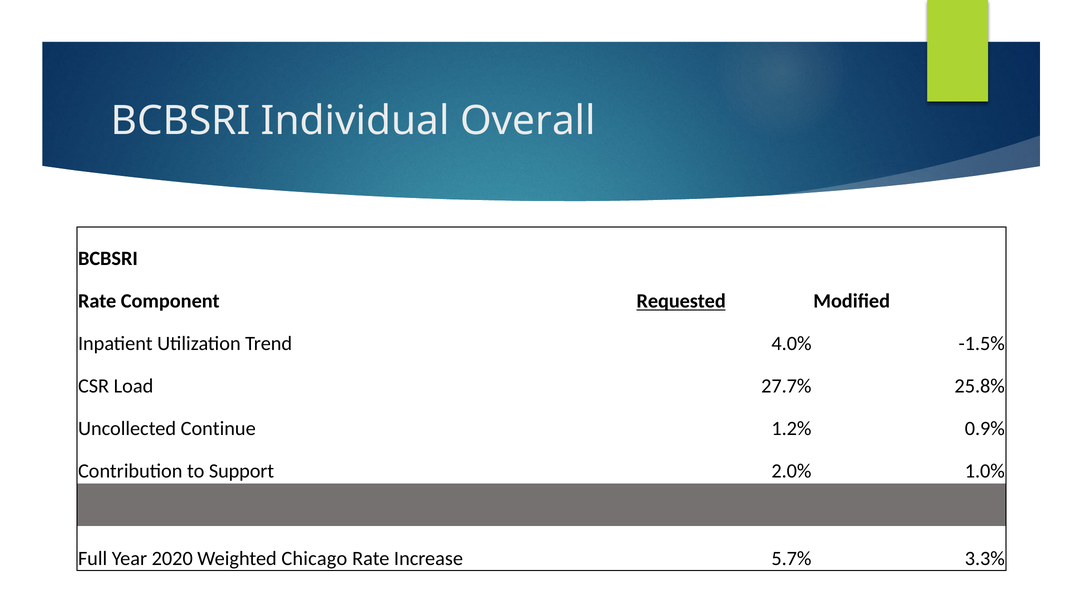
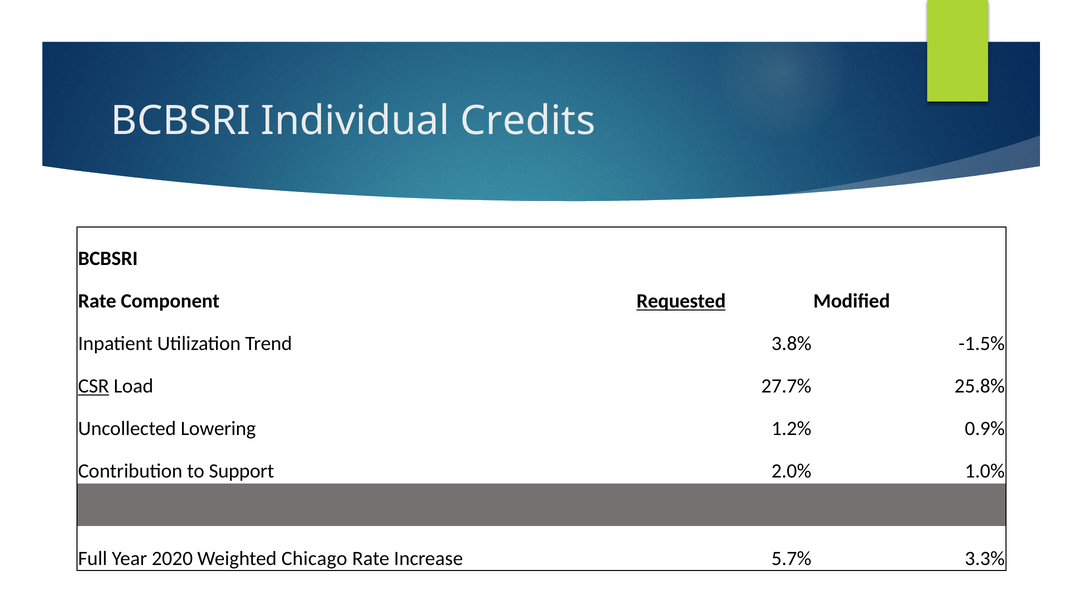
Overall: Overall -> Credits
4.0%: 4.0% -> 3.8%
CSR underline: none -> present
Continue: Continue -> Lowering
